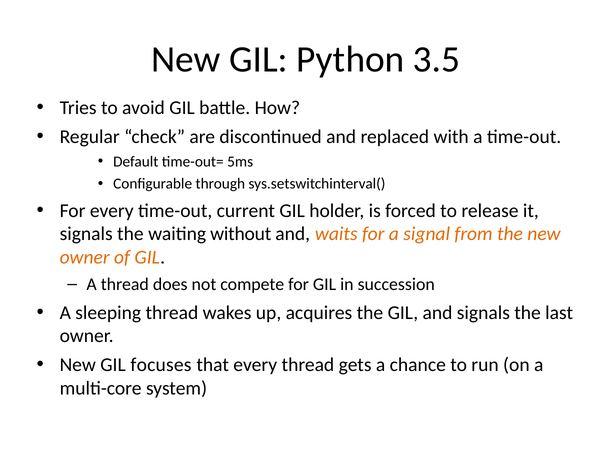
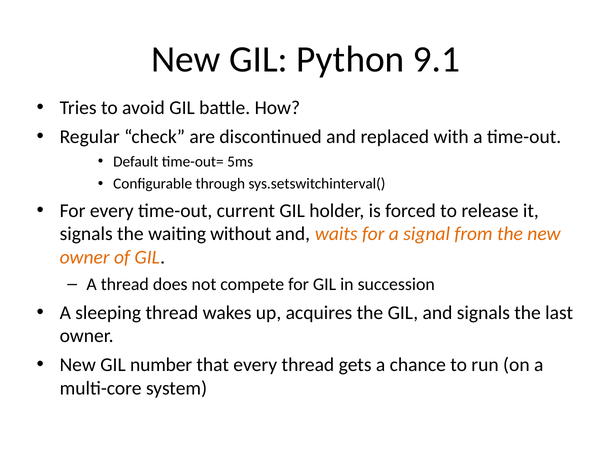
3.5: 3.5 -> 9.1
focuses: focuses -> number
